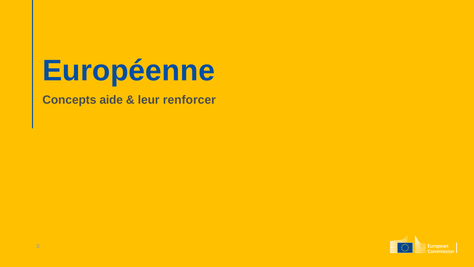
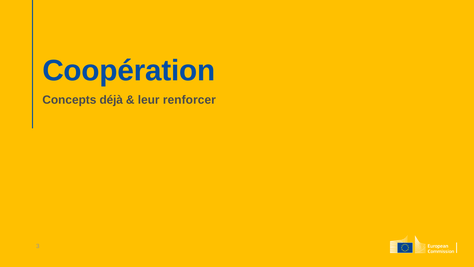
Européenne: Européenne -> Coopération
aide: aide -> déjà
